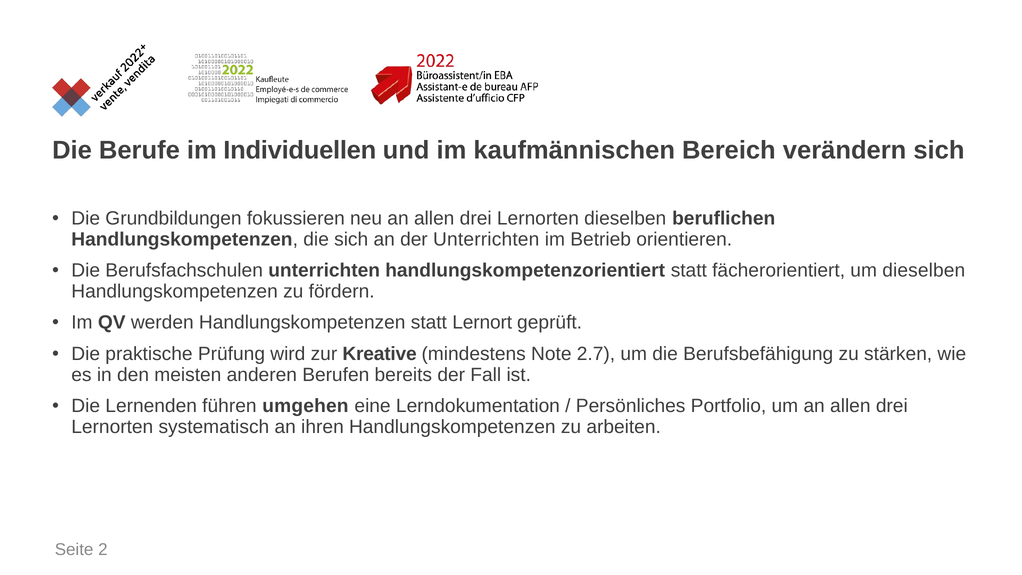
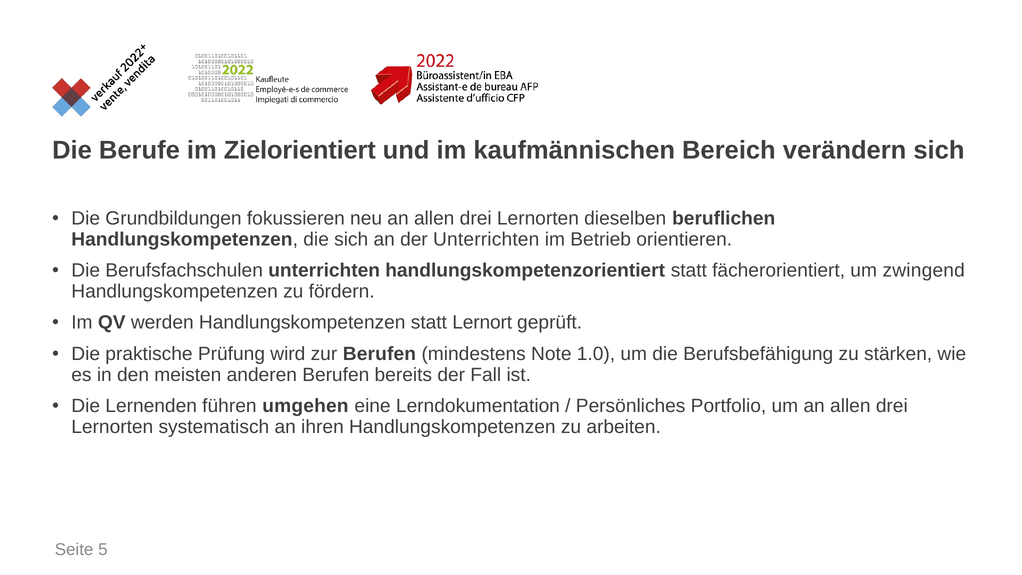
Individuellen: Individuellen -> Zielorientiert
um dieselben: dieselben -> zwingend
zur Kreative: Kreative -> Berufen
2.7: 2.7 -> 1.0
2: 2 -> 5
